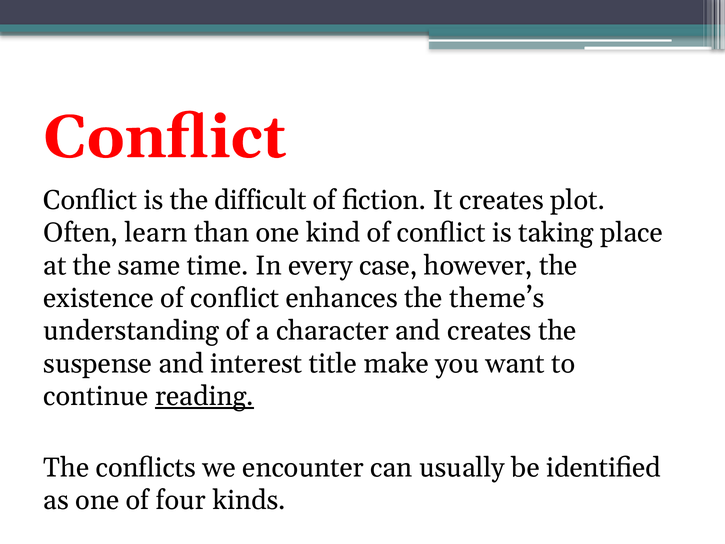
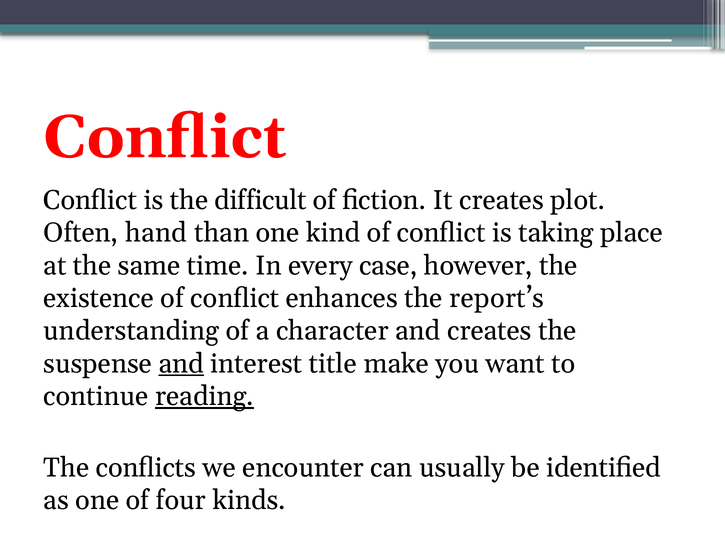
learn: learn -> hand
theme’s: theme’s -> report’s
and at (181, 363) underline: none -> present
